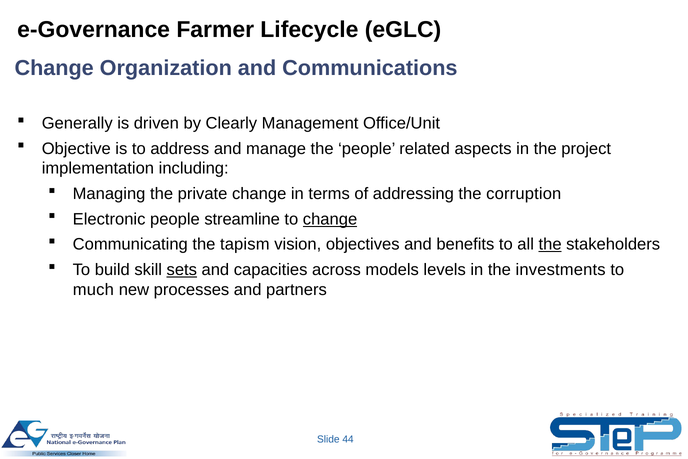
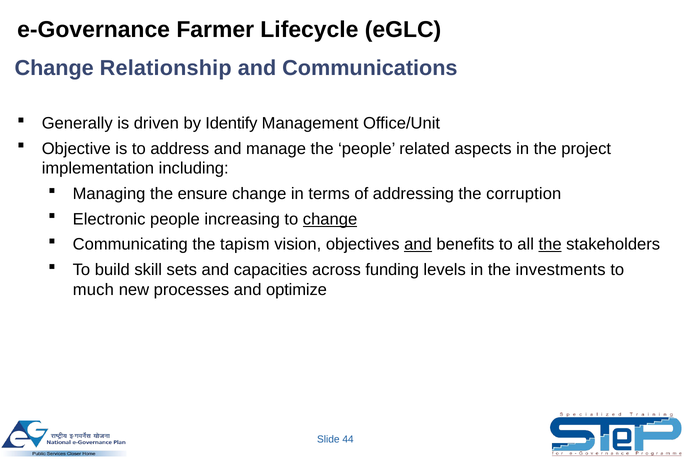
Organization: Organization -> Relationship
Clearly: Clearly -> Identify
private: private -> ensure
streamline: streamline -> increasing
and at (418, 244) underline: none -> present
sets underline: present -> none
models: models -> funding
partners: partners -> optimize
